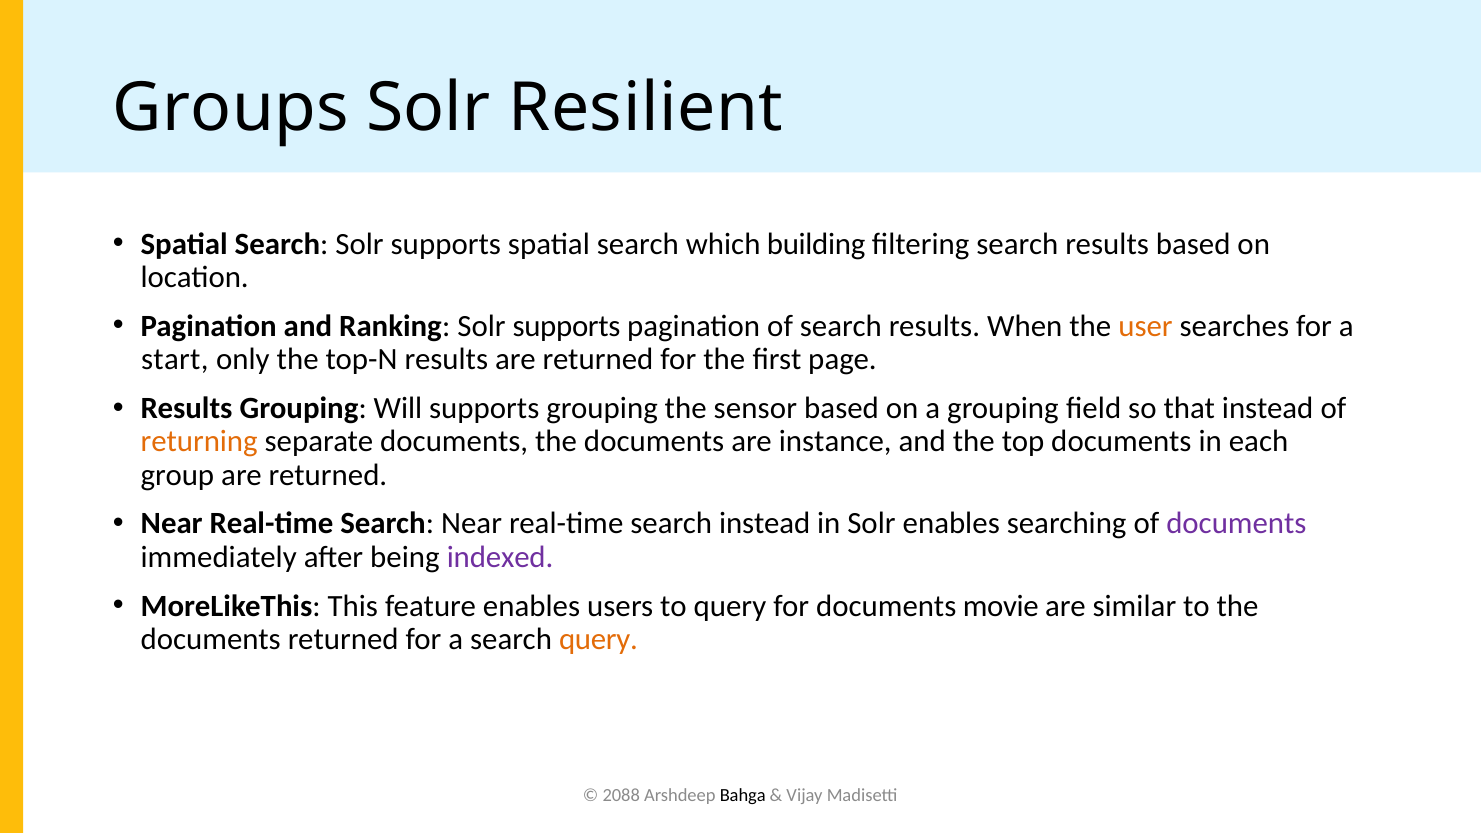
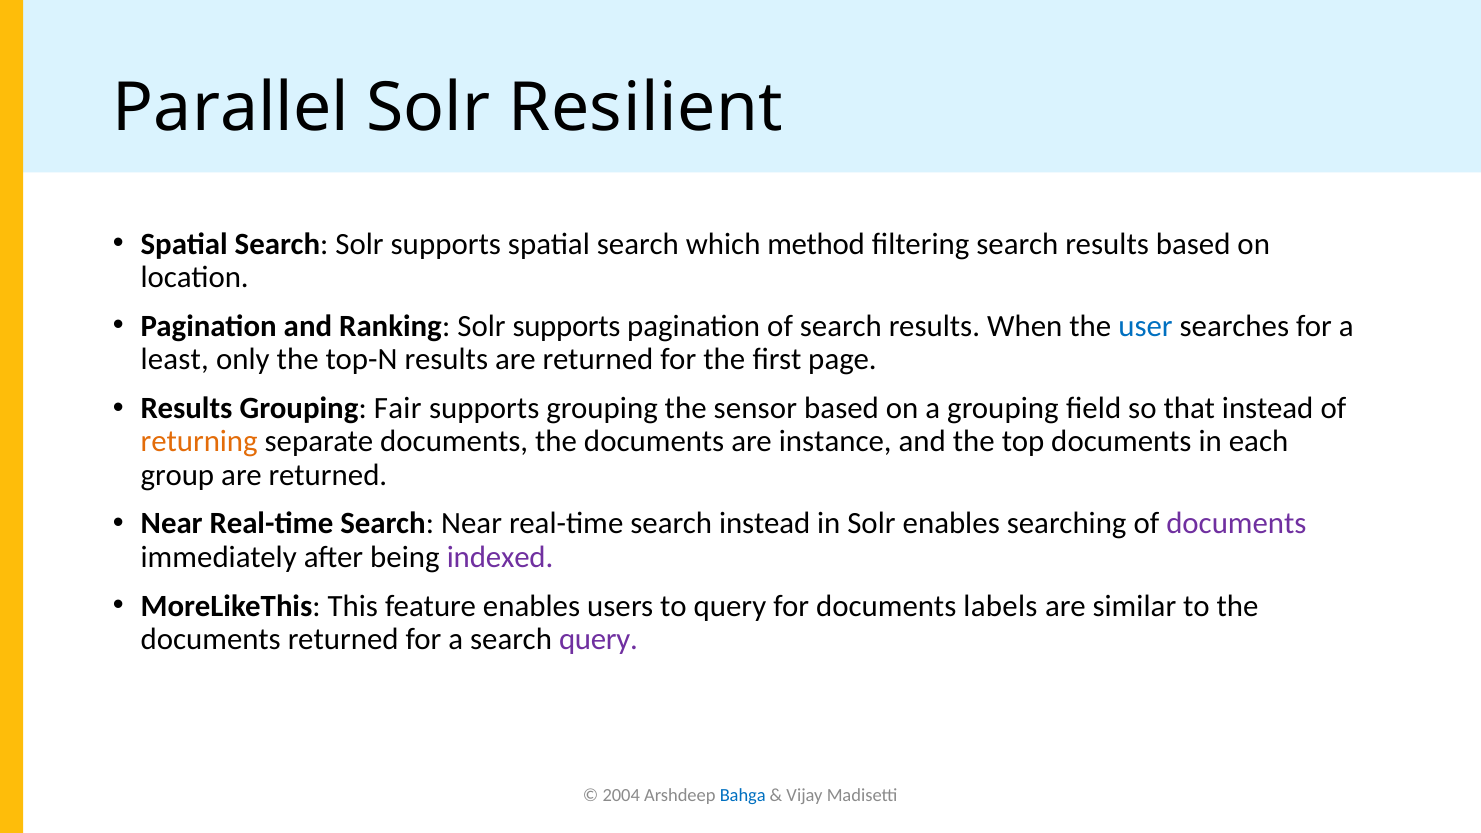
Groups: Groups -> Parallel
building: building -> method
user colour: orange -> blue
start: start -> least
Will: Will -> Fair
movie: movie -> labels
query at (598, 639) colour: orange -> purple
2088: 2088 -> 2004
Bahga colour: black -> blue
